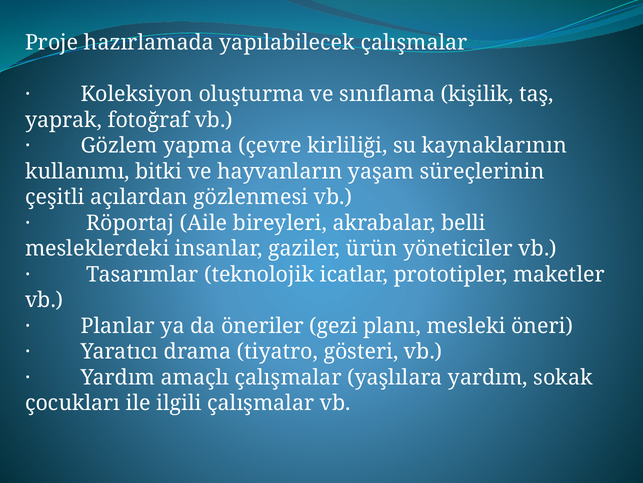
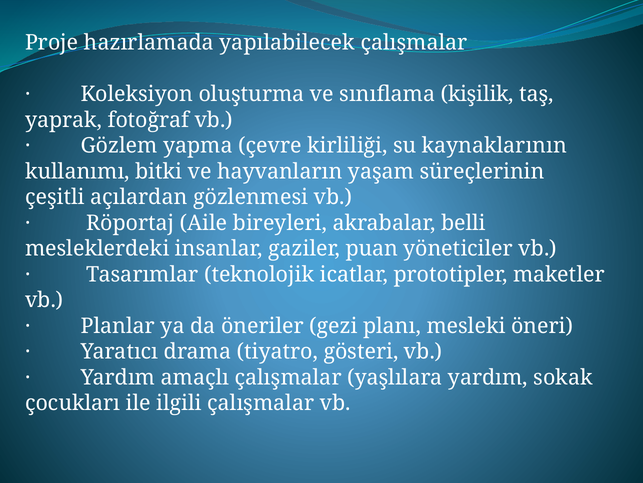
ürün: ürün -> puan
